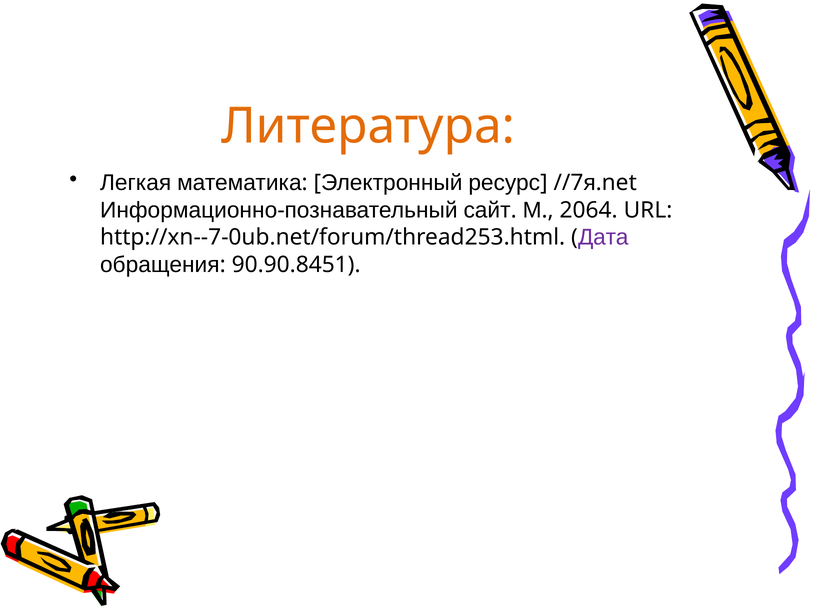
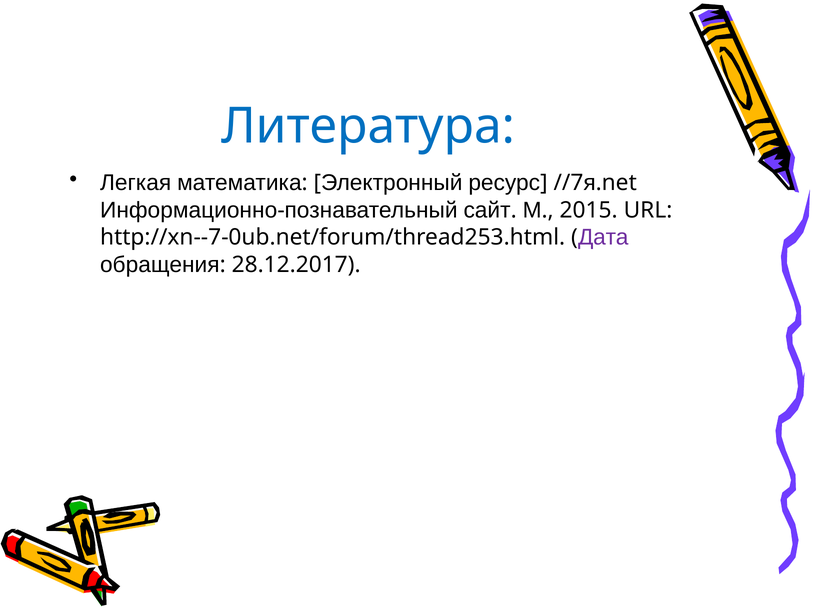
Литература colour: orange -> blue
2064: 2064 -> 2015
90.90.8451: 90.90.8451 -> 28.12.2017
